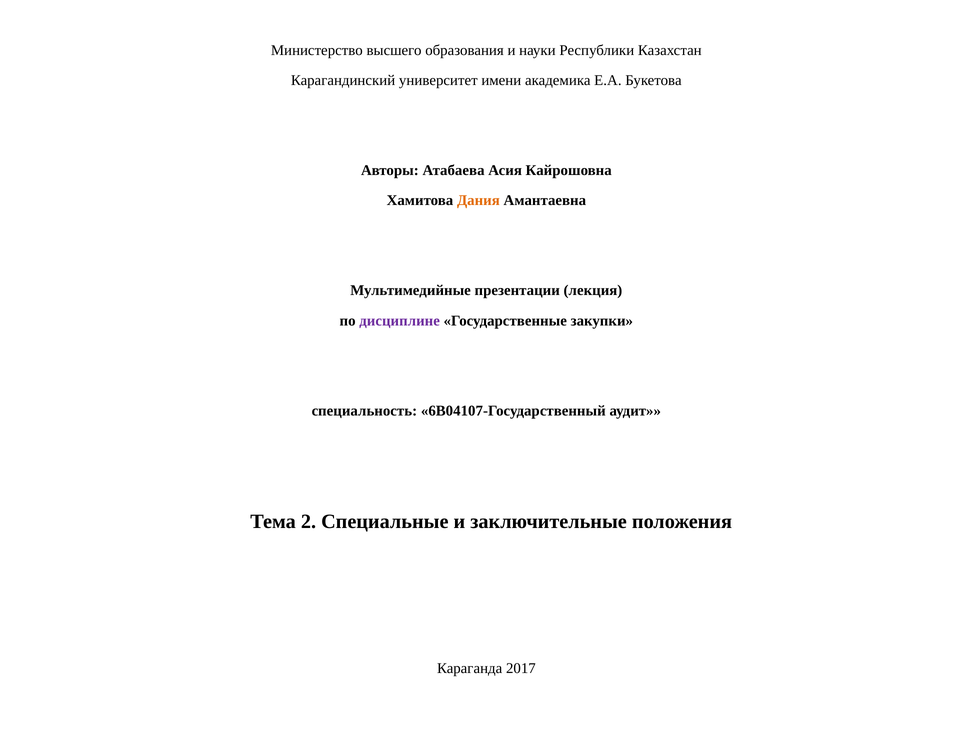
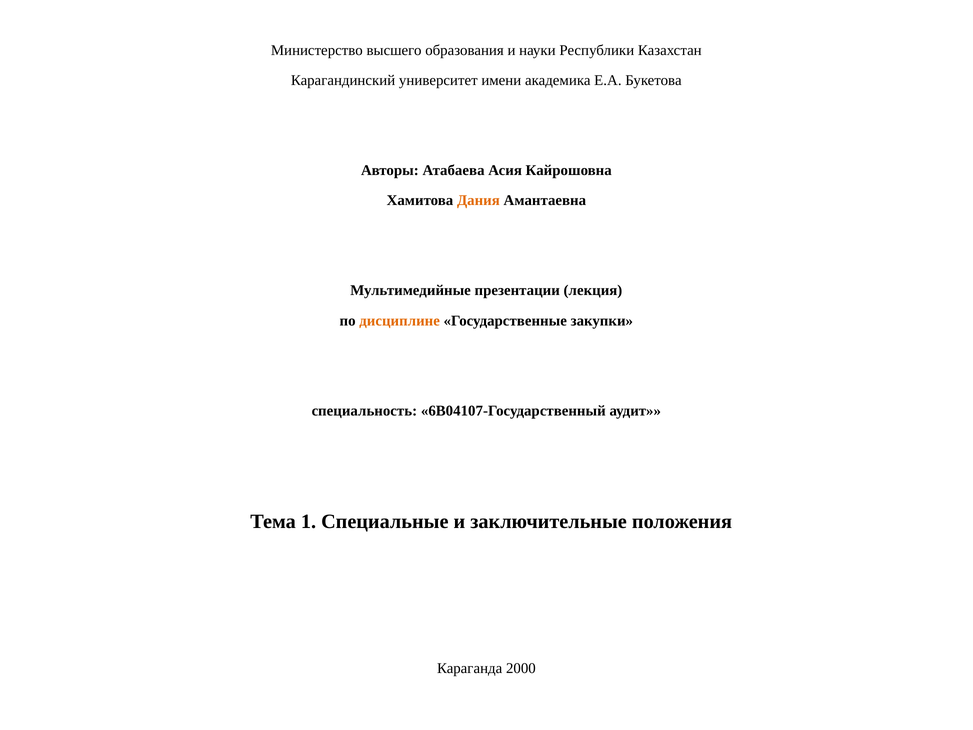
дисциплине colour: purple -> orange
2: 2 -> 1
2017: 2017 -> 2000
